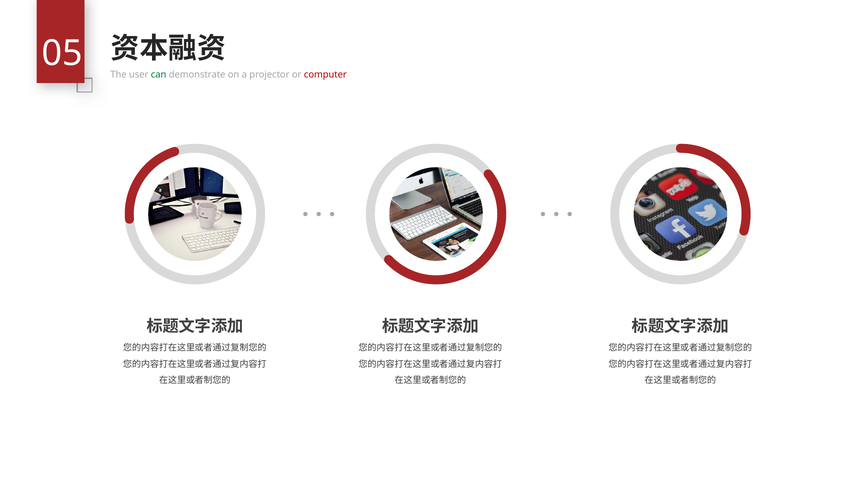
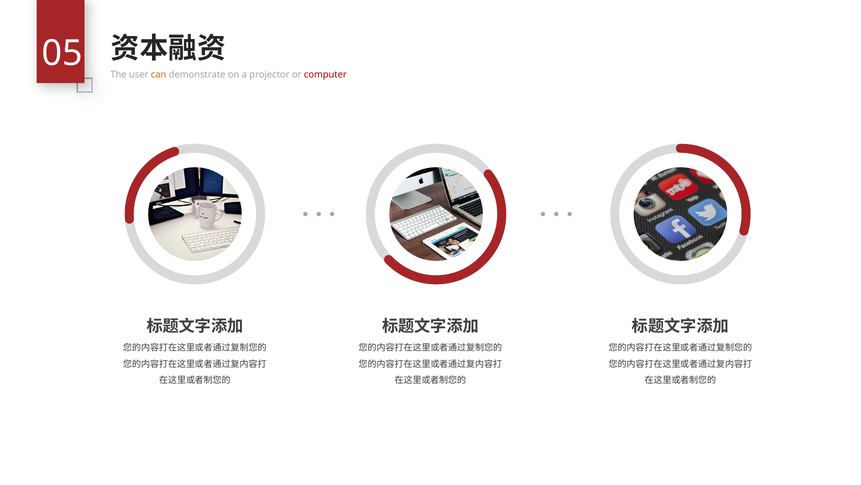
can colour: green -> orange
